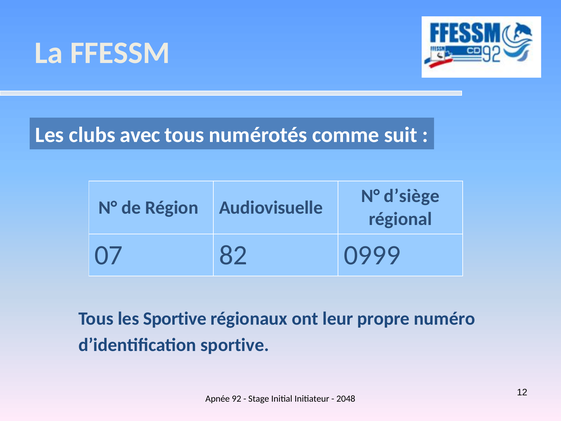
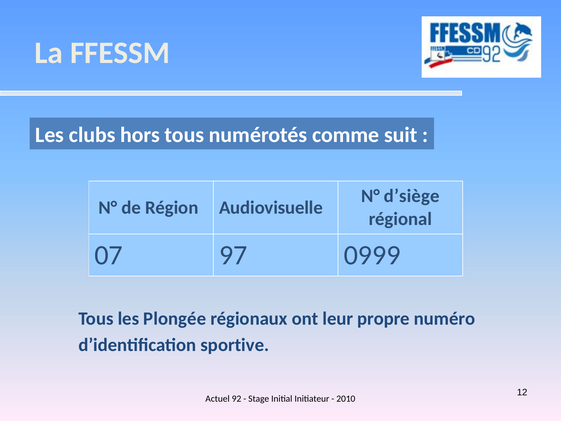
avec: avec -> hors
82: 82 -> 97
les Sportive: Sportive -> Plongée
Apnée: Apnée -> Actuel
2048: 2048 -> 2010
